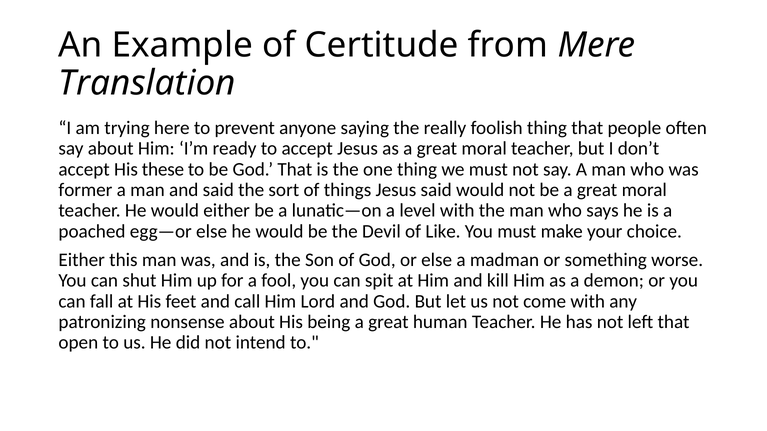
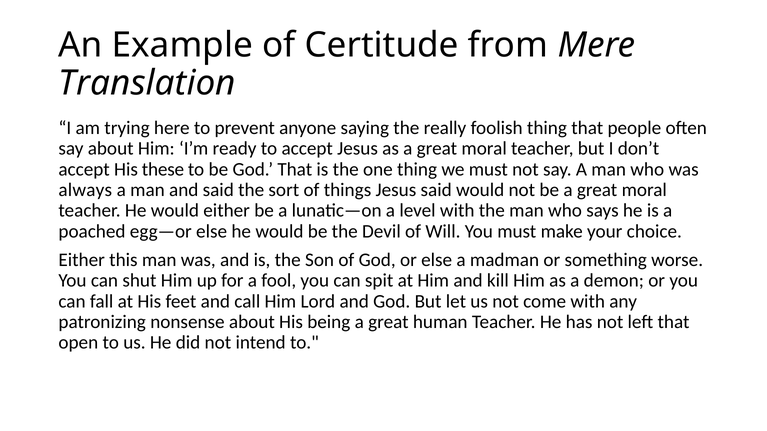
former: former -> always
Like: Like -> Will
